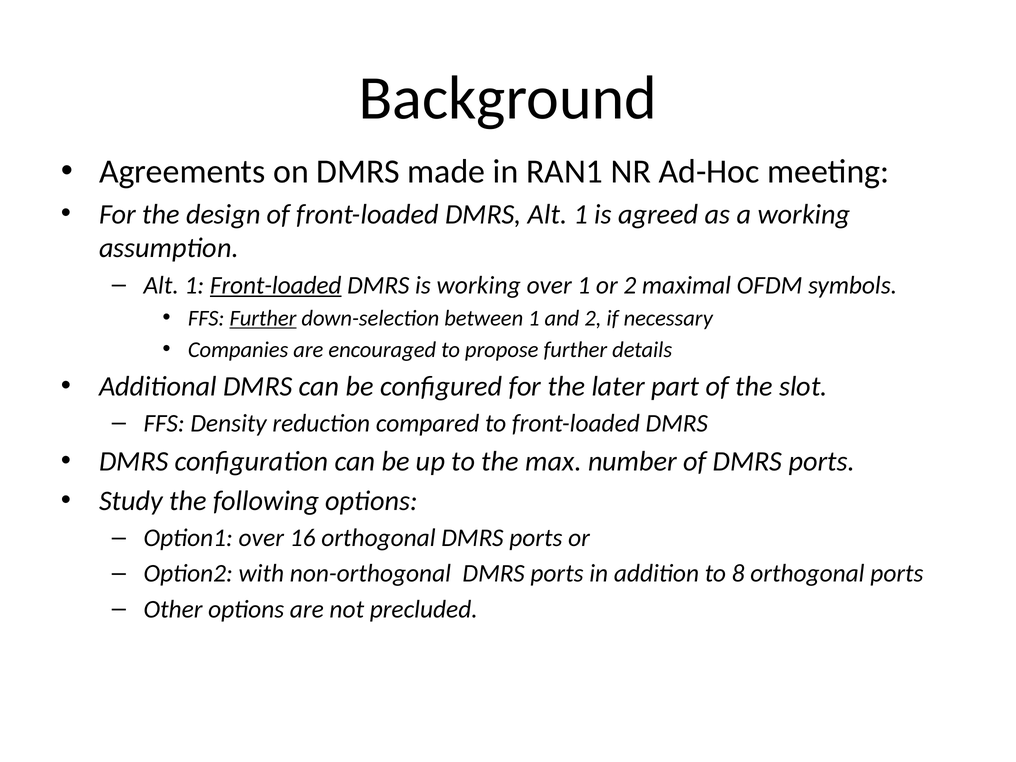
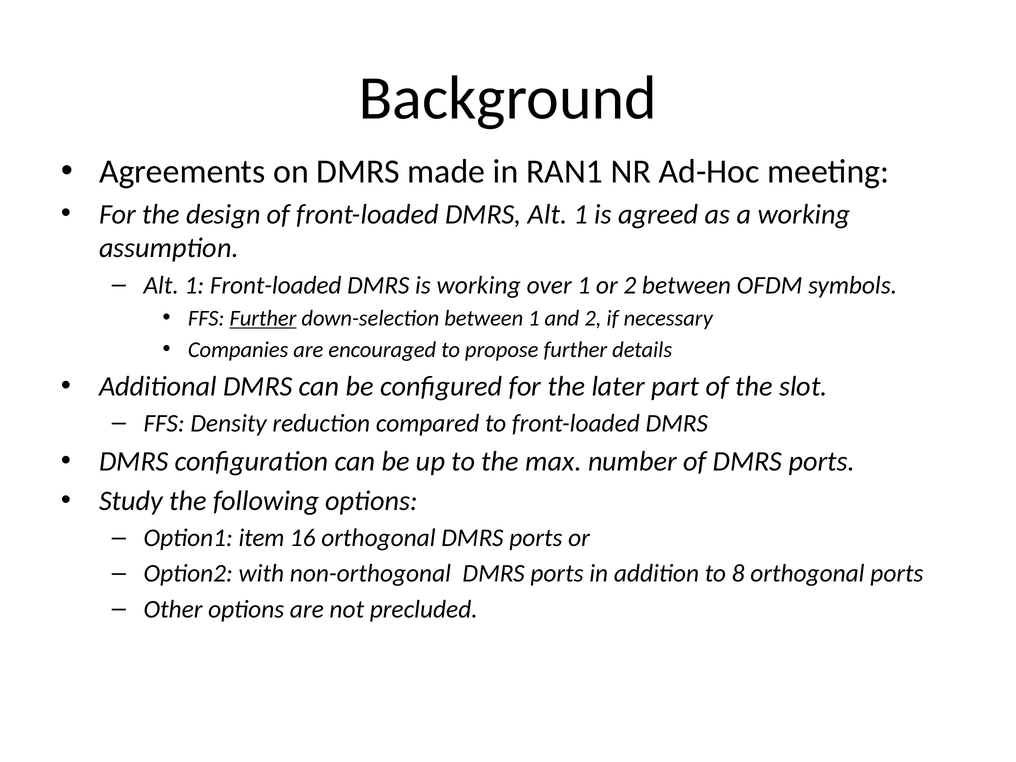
Front-loaded at (276, 285) underline: present -> none
2 maximal: maximal -> between
Option1 over: over -> item
